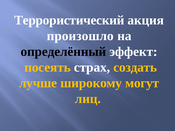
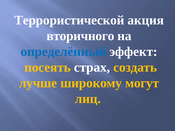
Террористический: Террористический -> Террористической
произошло: произошло -> вторичного
определённый colour: black -> blue
